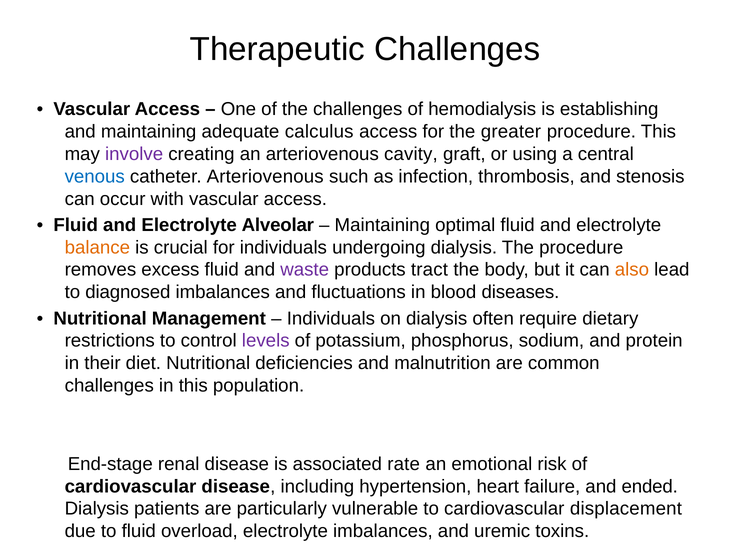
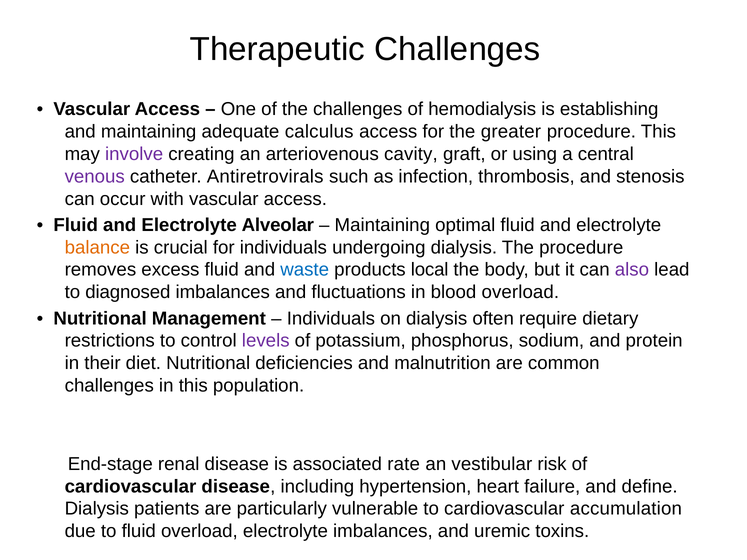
venous colour: blue -> purple
catheter Arteriovenous: Arteriovenous -> Antiretrovirals
waste colour: purple -> blue
tract: tract -> local
also colour: orange -> purple
blood diseases: diseases -> overload
emotional: emotional -> vestibular
ended: ended -> define
displacement: displacement -> accumulation
